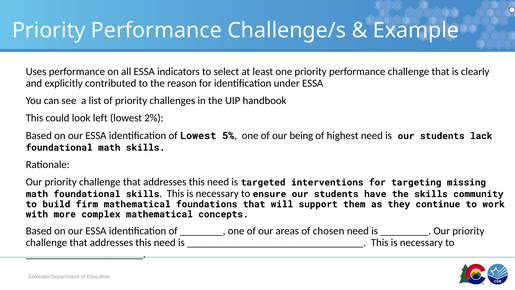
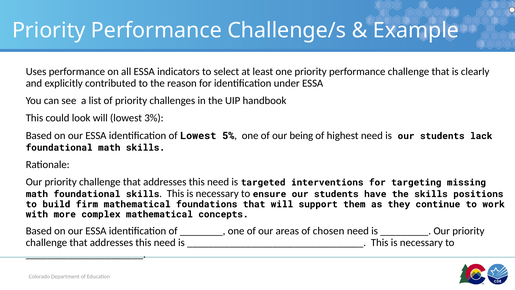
look left: left -> will
2%: 2% -> 3%
community: community -> positions
